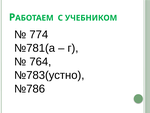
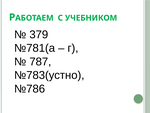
774: 774 -> 379
764: 764 -> 787
